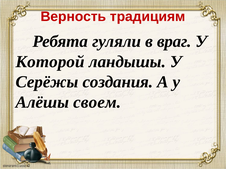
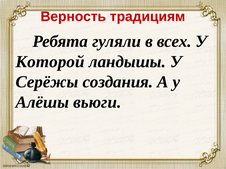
враг: враг -> всех
своем: своем -> вьюги
